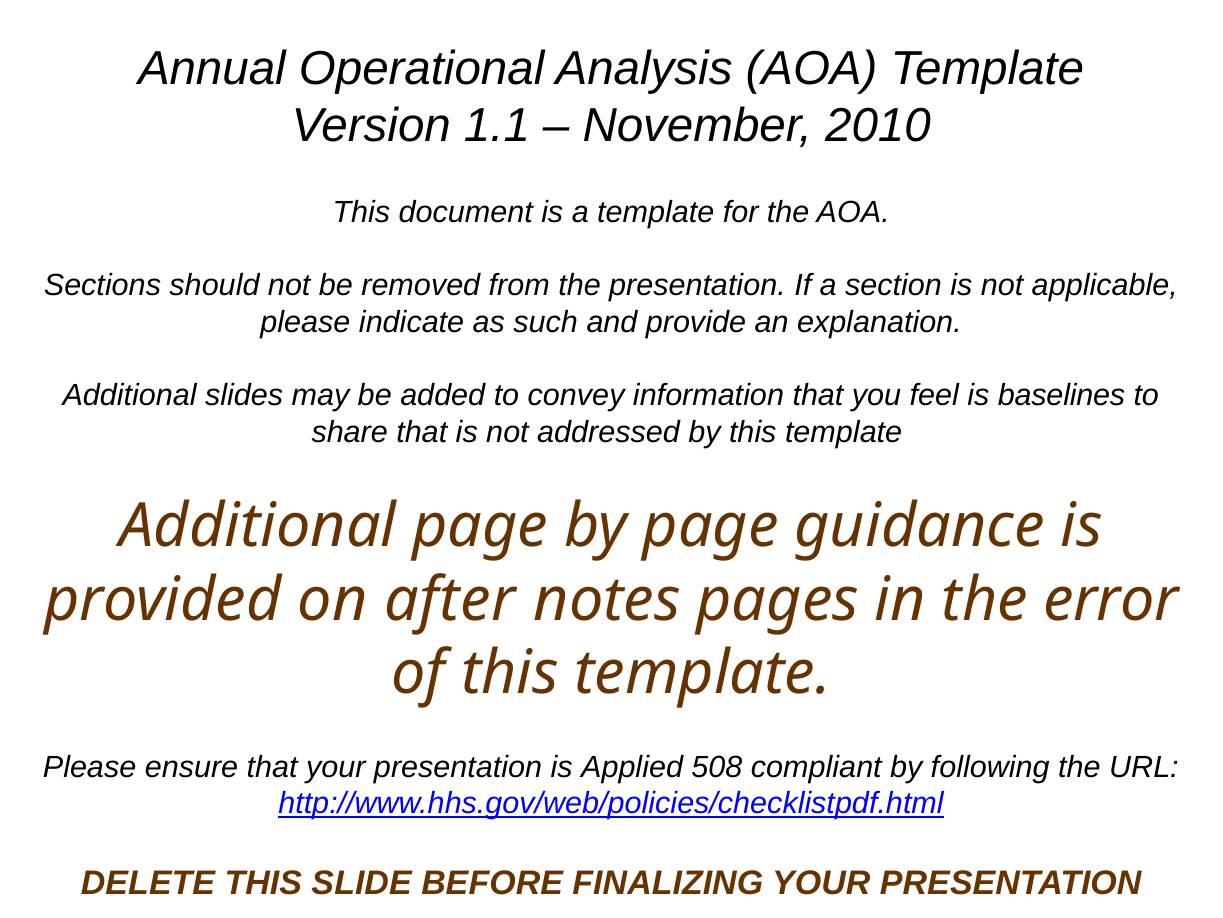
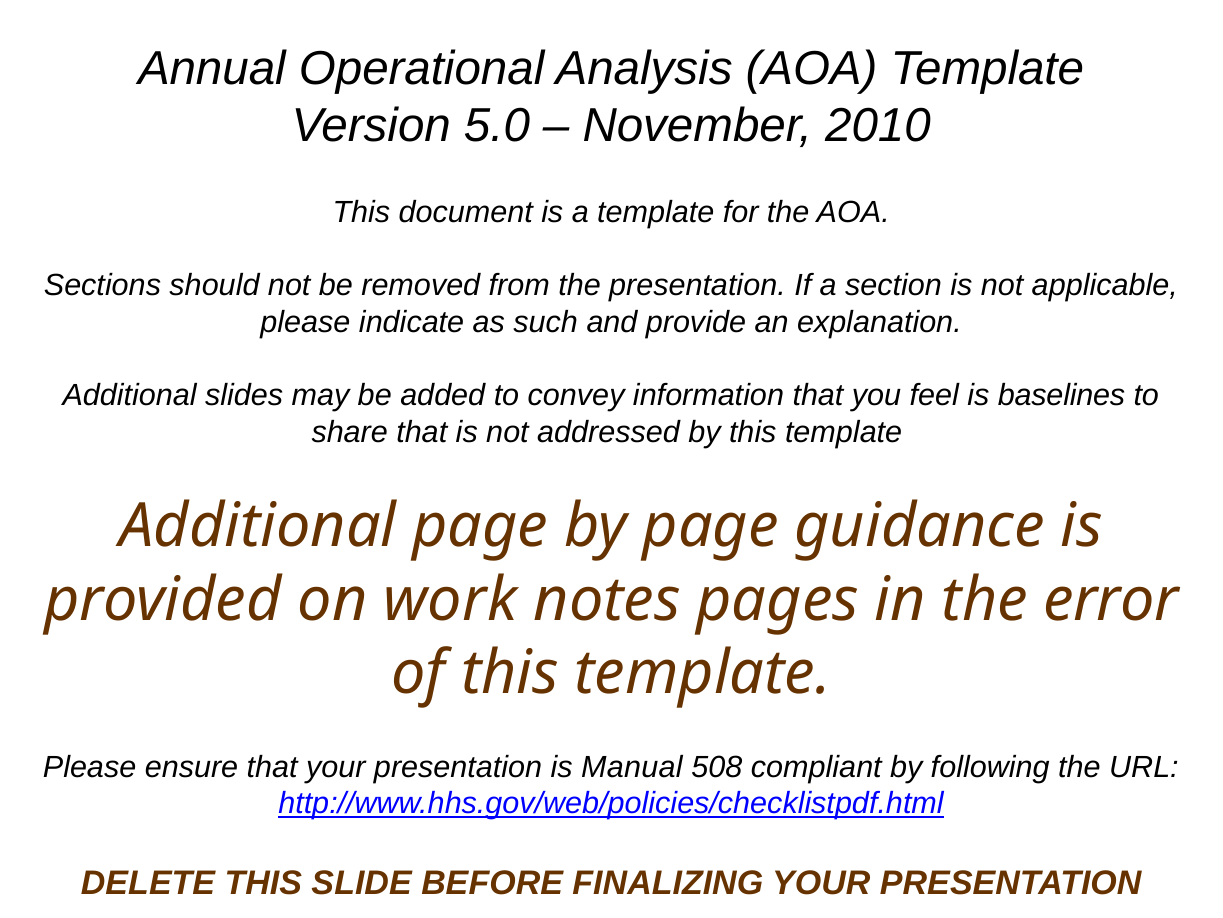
1.1: 1.1 -> 5.0
after: after -> work
Applied: Applied -> Manual
